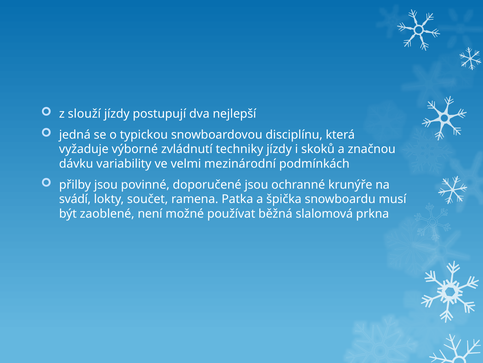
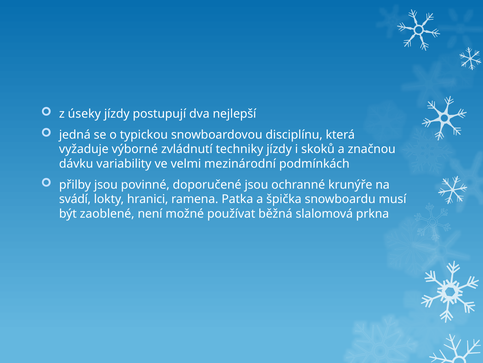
slouží: slouží -> úseky
součet: součet -> hranici
